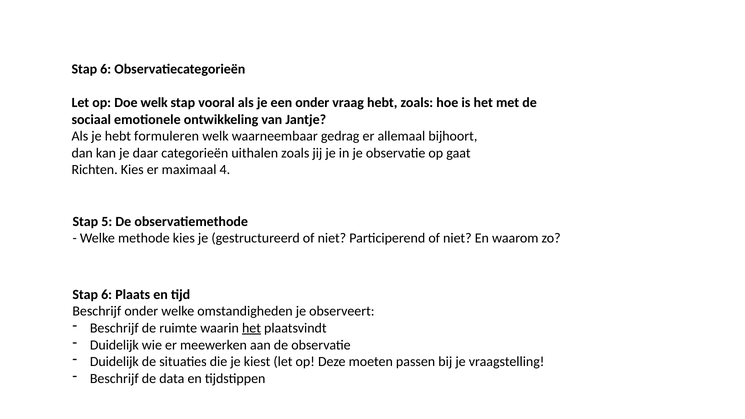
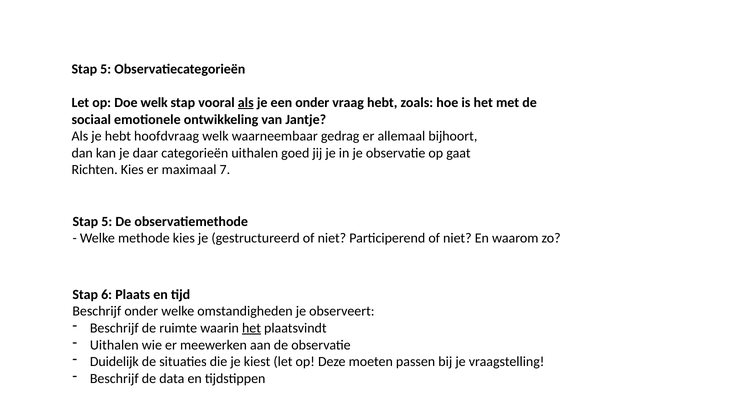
6 at (106, 69): 6 -> 5
als at (246, 103) underline: none -> present
formuleren: formuleren -> hoofdvraag
uithalen zoals: zoals -> goed
4: 4 -> 7
Duidelijk at (114, 345): Duidelijk -> Uithalen
